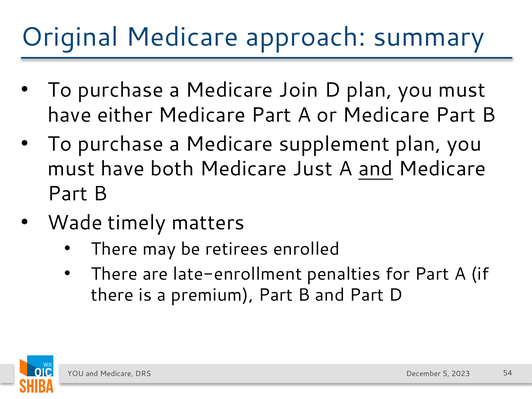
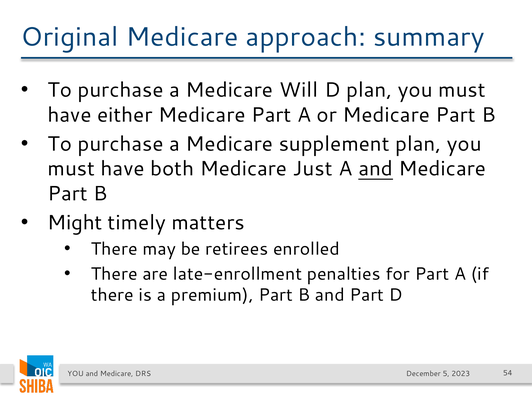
Join: Join -> Will
Wade: Wade -> Might
